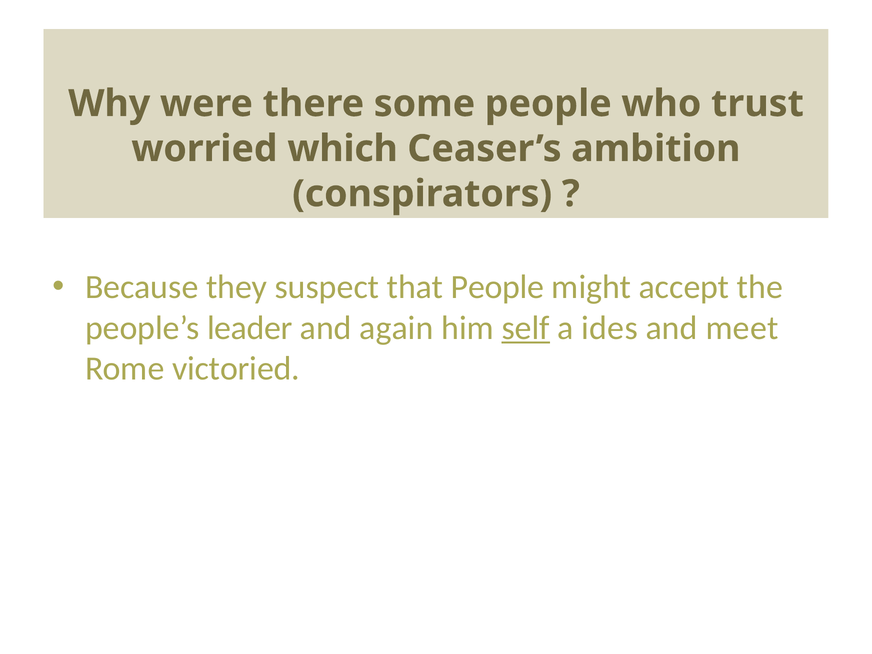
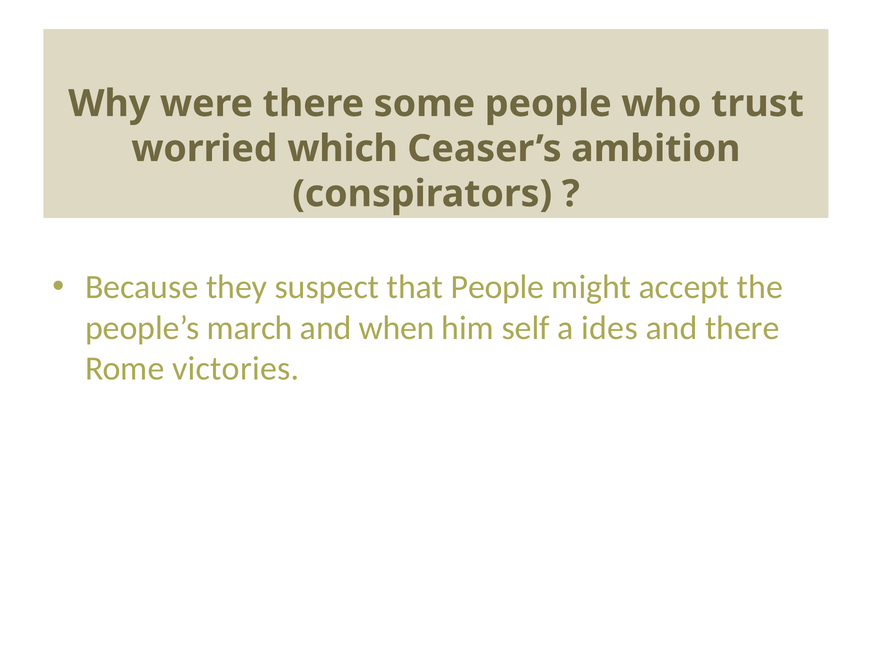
leader: leader -> march
again: again -> when
self underline: present -> none
and meet: meet -> there
victoried: victoried -> victories
